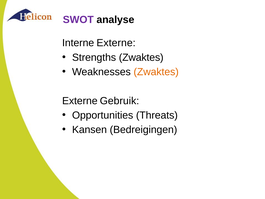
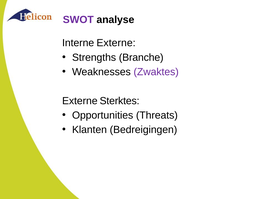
Strengths Zwaktes: Zwaktes -> Branche
Zwaktes at (156, 72) colour: orange -> purple
Gebruik: Gebruik -> Sterktes
Kansen: Kansen -> Klanten
